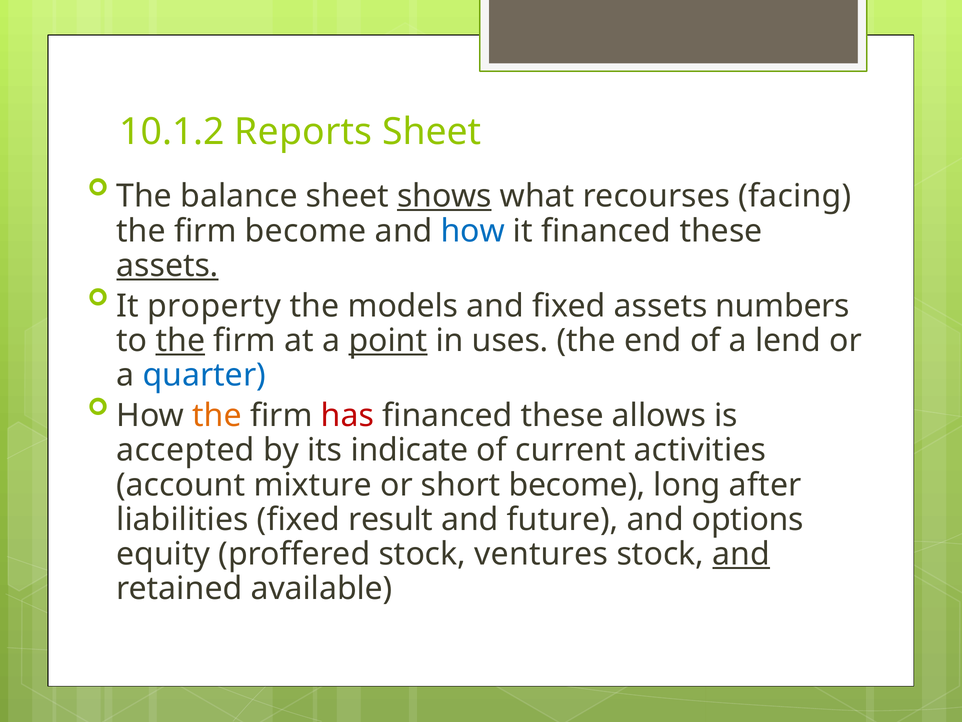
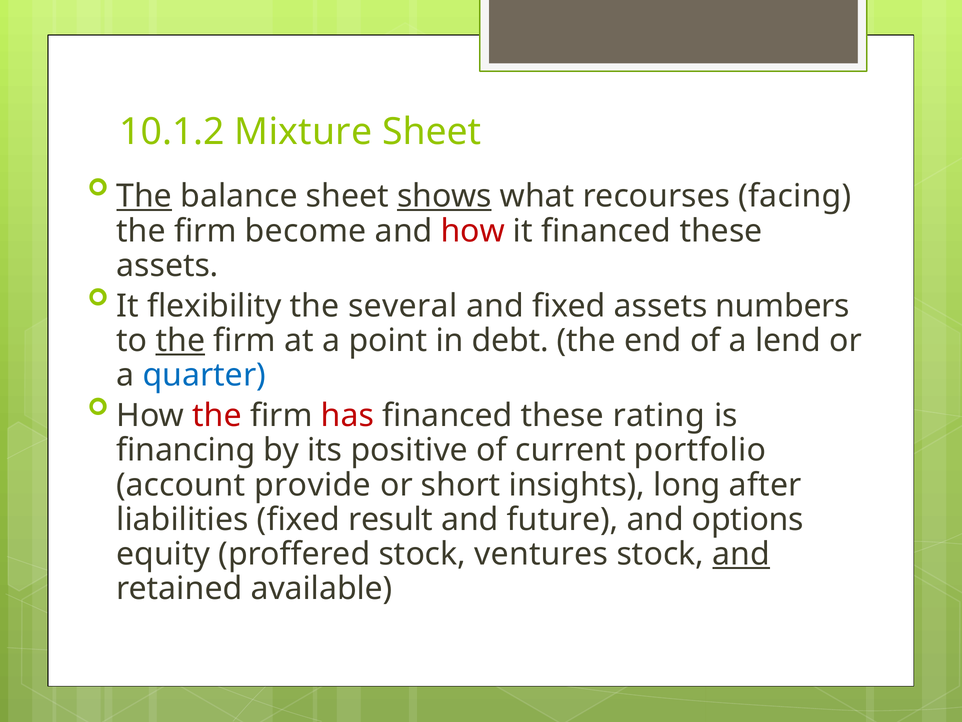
Reports: Reports -> Mixture
The at (144, 196) underline: none -> present
how at (473, 231) colour: blue -> red
assets at (167, 265) underline: present -> none
property: property -> flexibility
models: models -> several
point underline: present -> none
uses: uses -> debt
the at (217, 415) colour: orange -> red
allows: allows -> rating
accepted: accepted -> financing
indicate: indicate -> positive
activities: activities -> portfolio
mixture: mixture -> provide
short become: become -> insights
